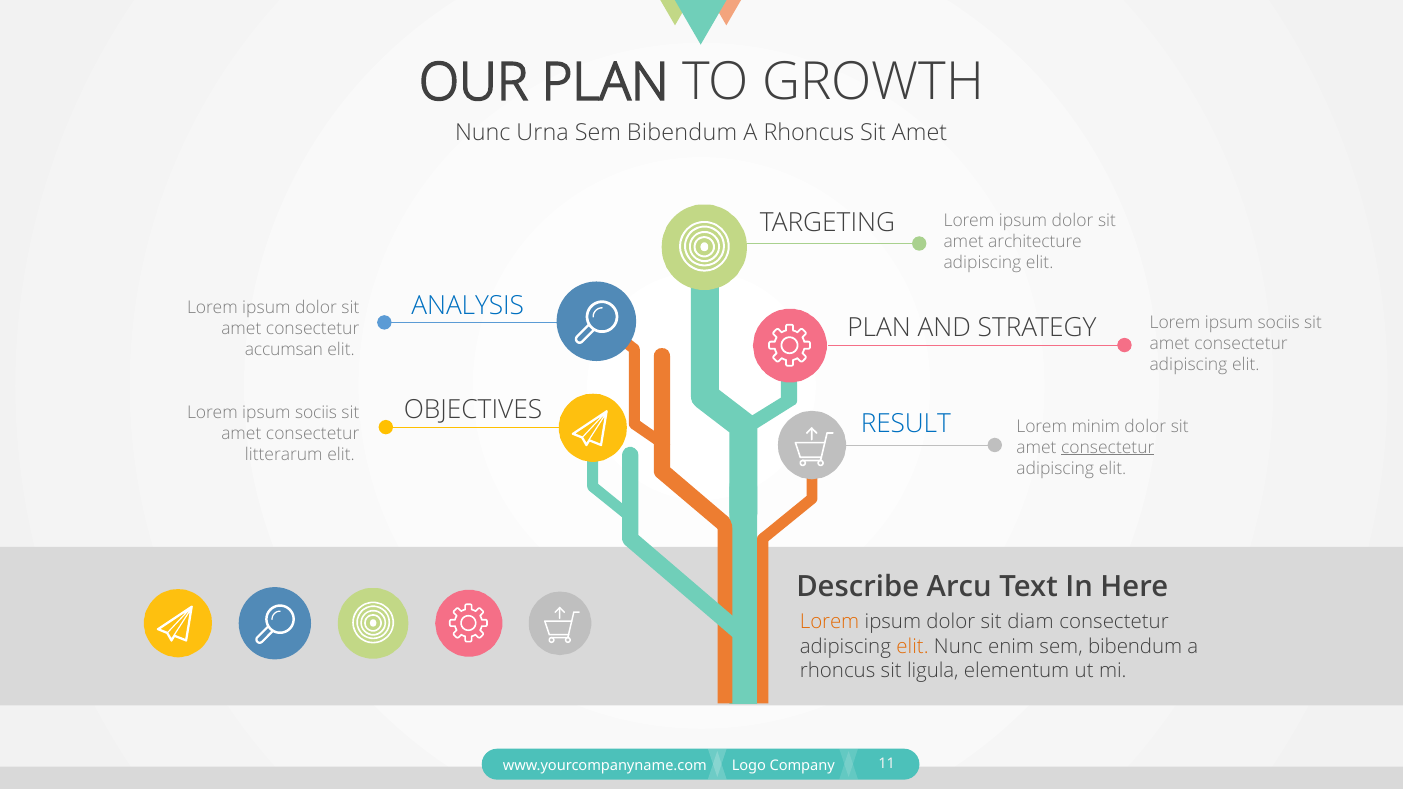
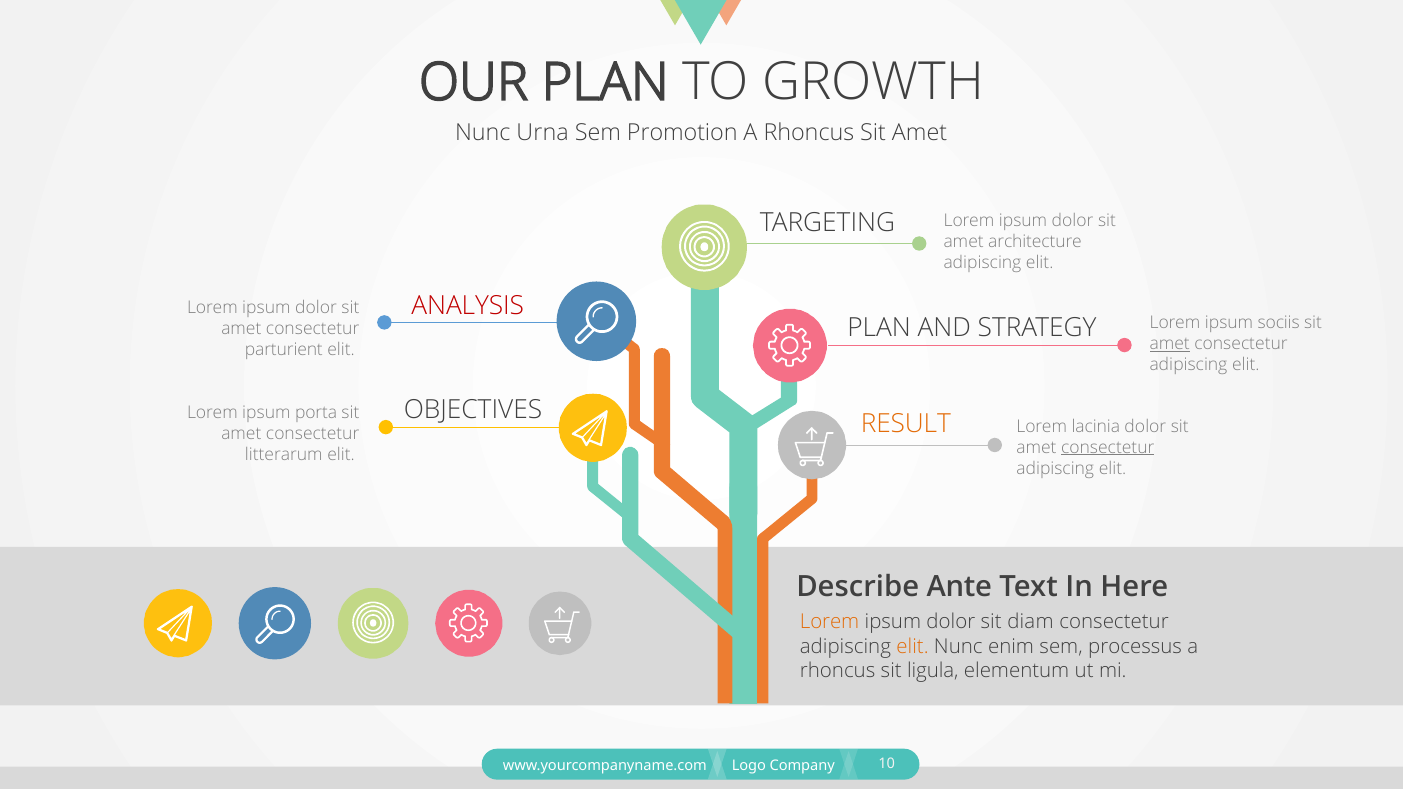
Bibendum at (682, 133): Bibendum -> Promotion
ANALYSIS colour: blue -> red
amet at (1170, 344) underline: none -> present
accumsan: accumsan -> parturient
sociis at (316, 413): sociis -> porta
RESULT colour: blue -> orange
minim: minim -> lacinia
Arcu: Arcu -> Ante
enim sem bibendum: bibendum -> processus
11: 11 -> 10
